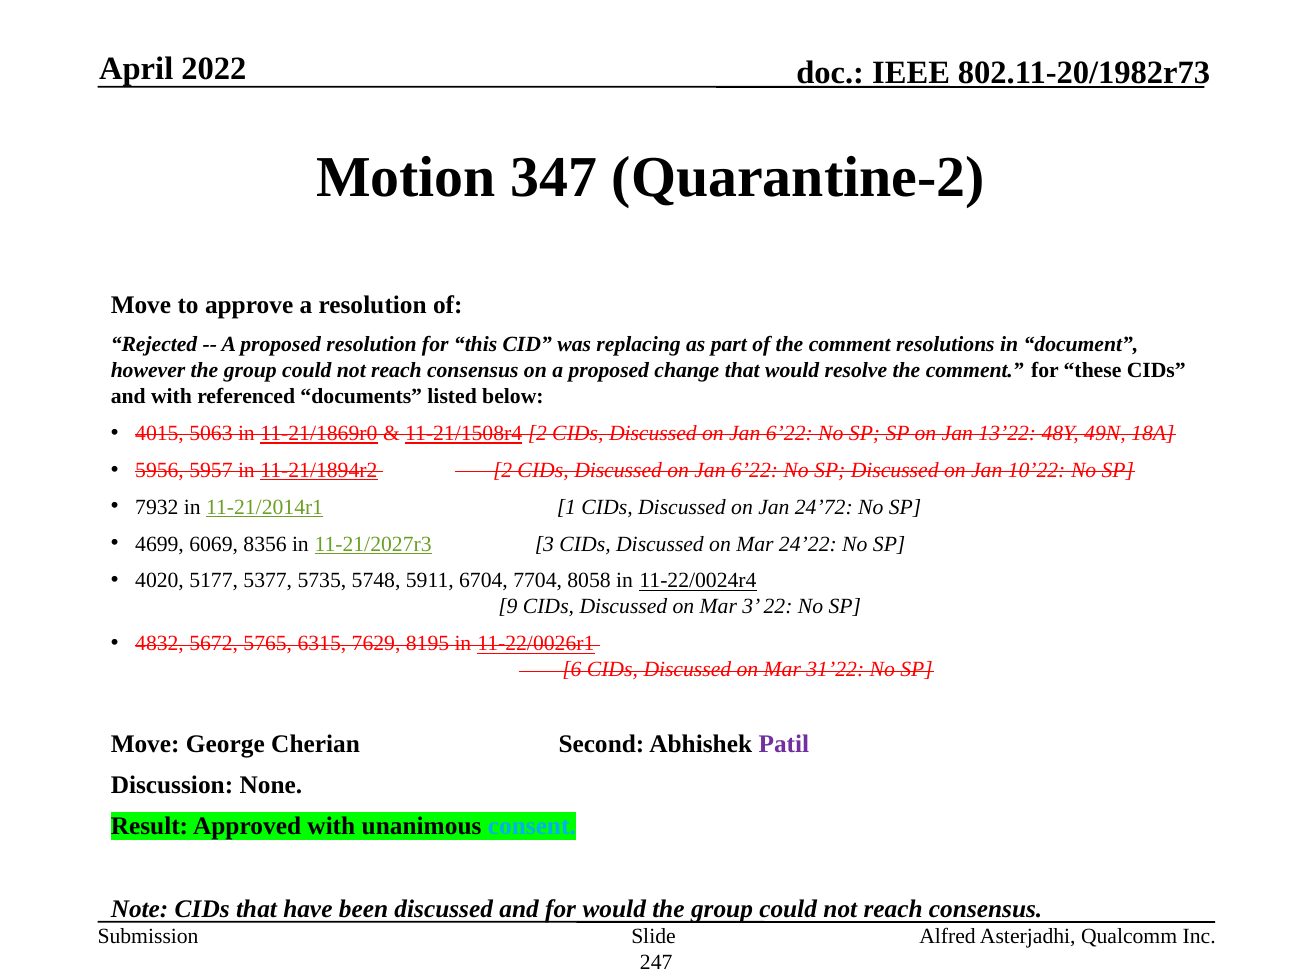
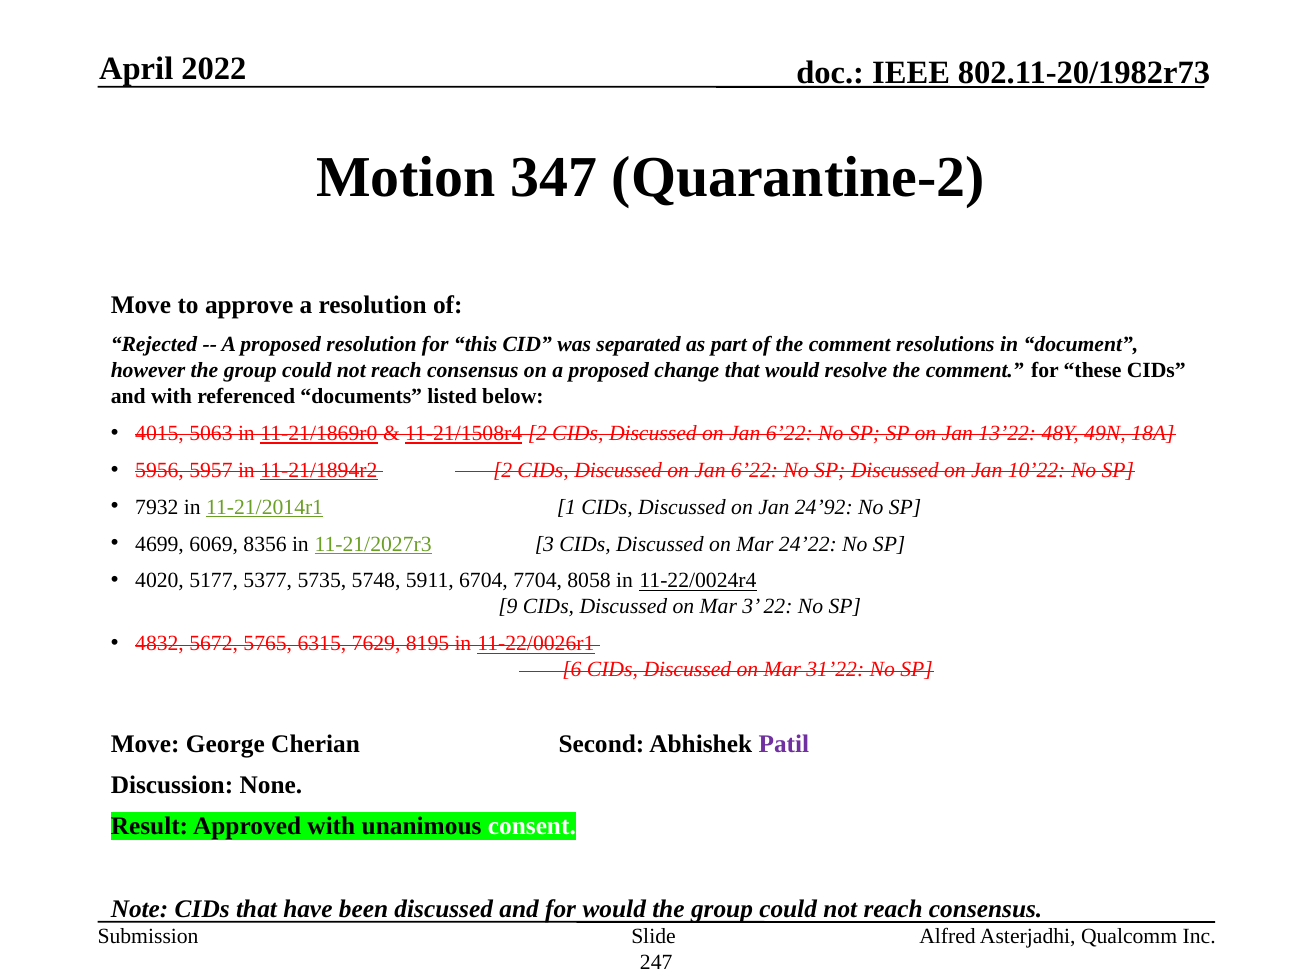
replacing: replacing -> separated
24’72: 24’72 -> 24’92
consent colour: light blue -> white
